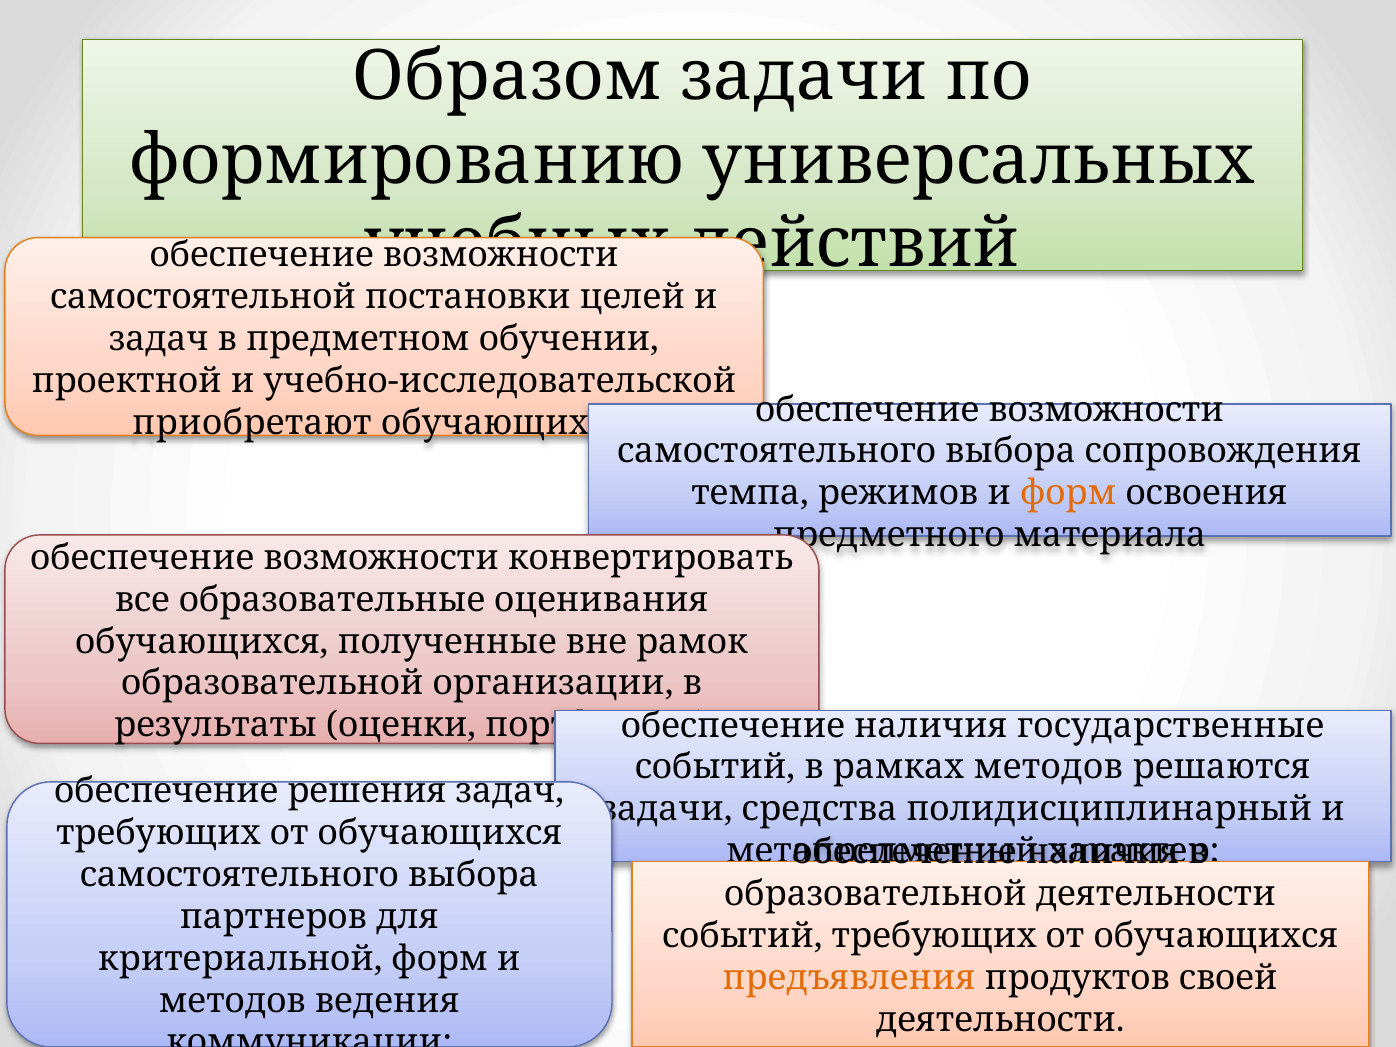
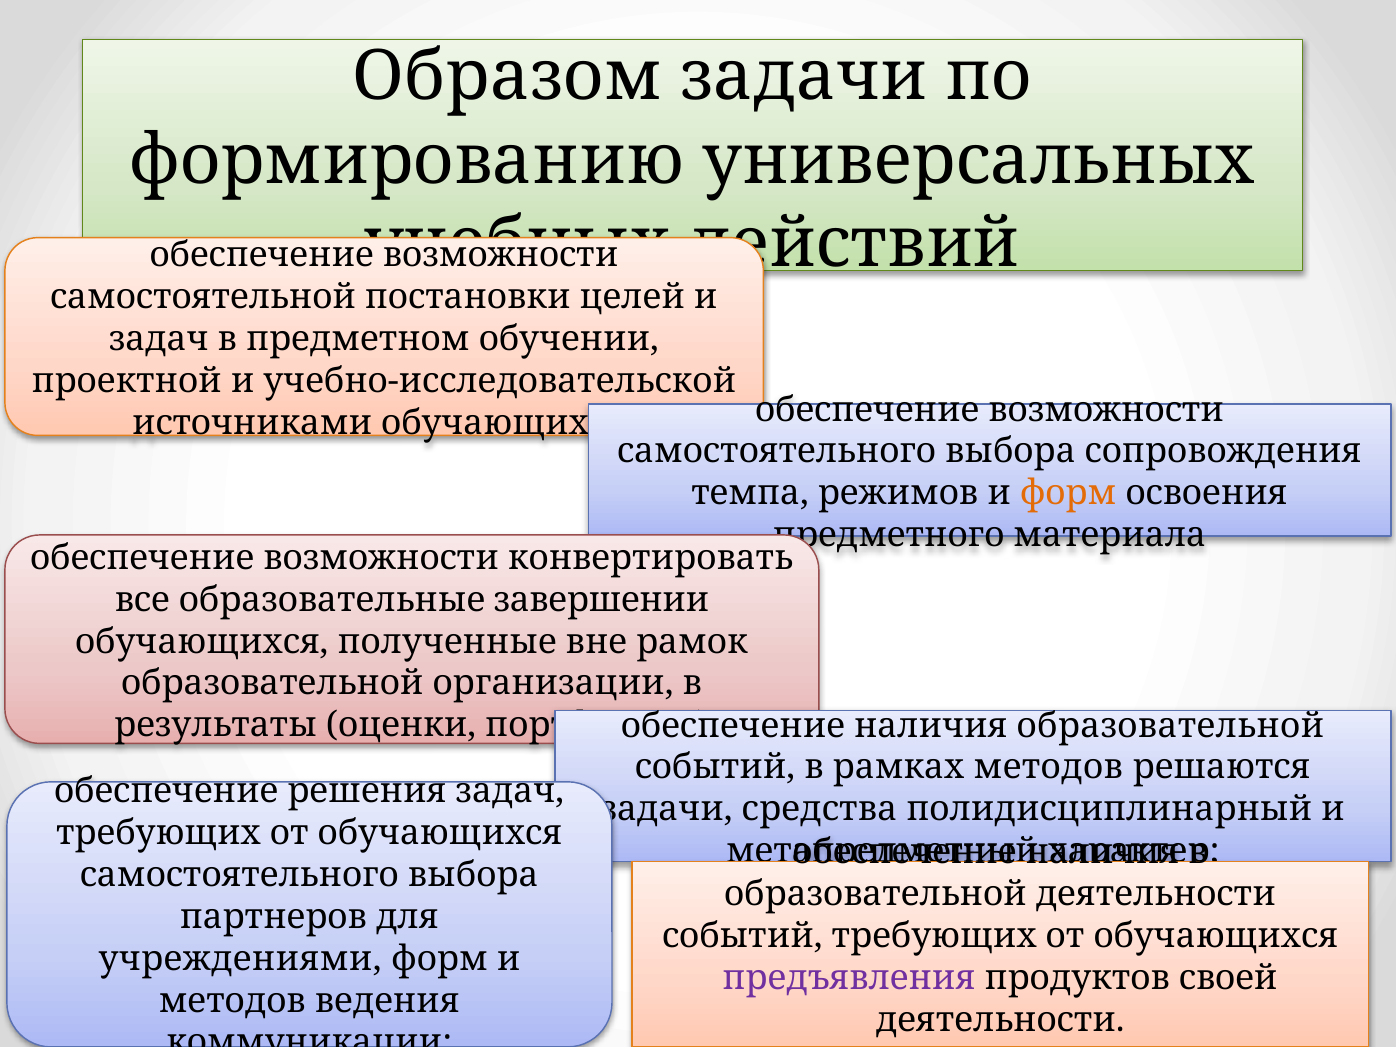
приобретают: приобретают -> источниками
оценивания: оценивания -> завершении
наличия государственные: государственные -> образовательной
критериальной: критериальной -> учреждениями
предъявления colour: orange -> purple
